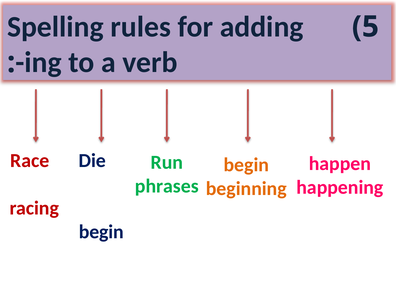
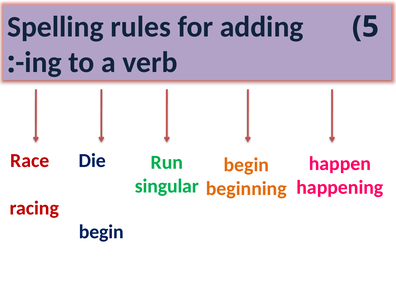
phrases: phrases -> singular
